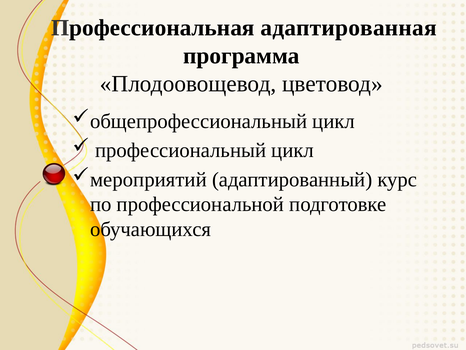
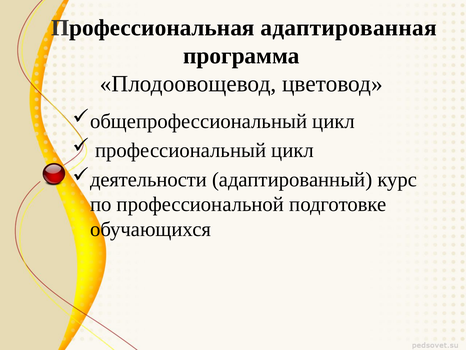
мероприятий: мероприятий -> деятельности
